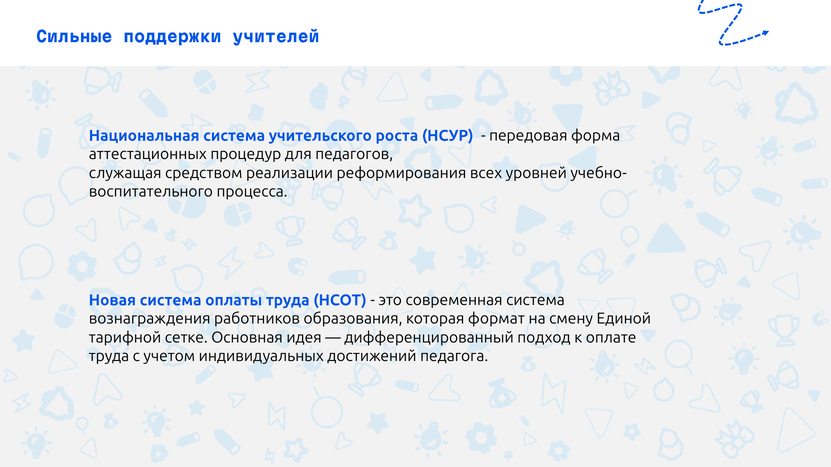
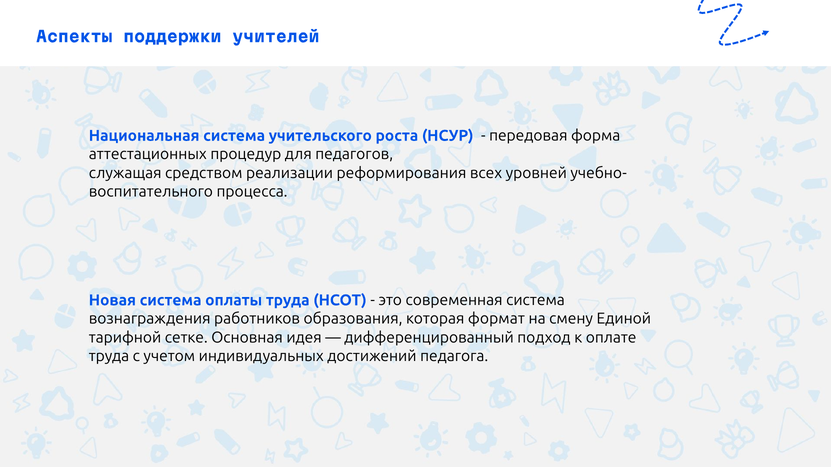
Сильные: Сильные -> Аспекты
